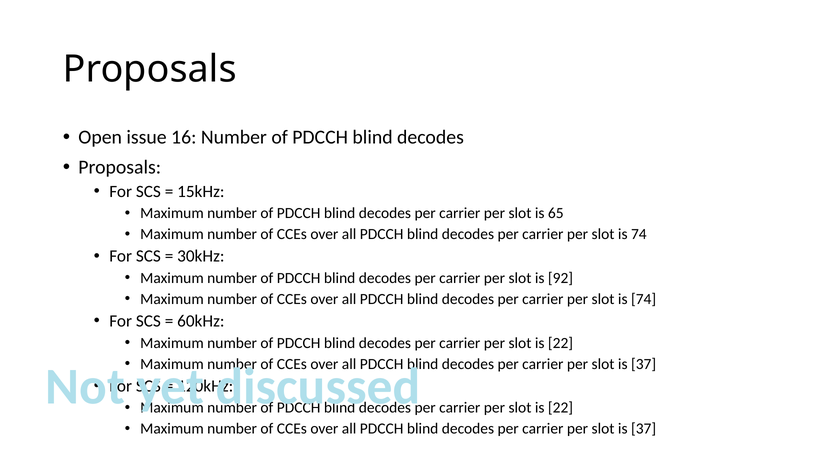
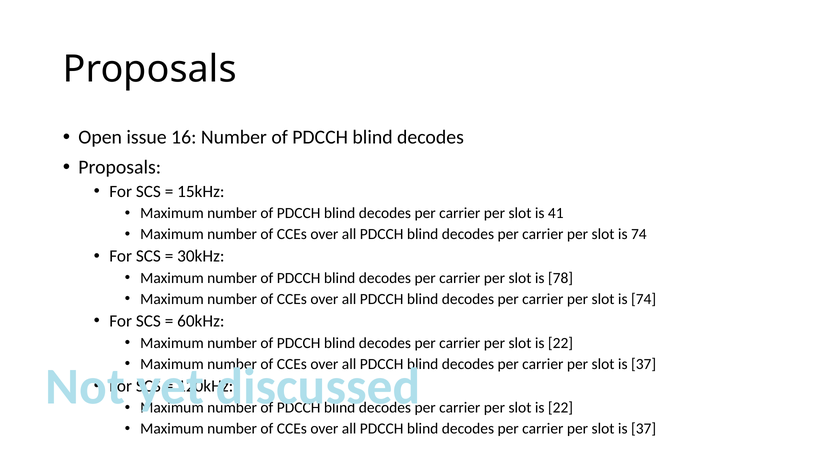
65: 65 -> 41
92: 92 -> 78
